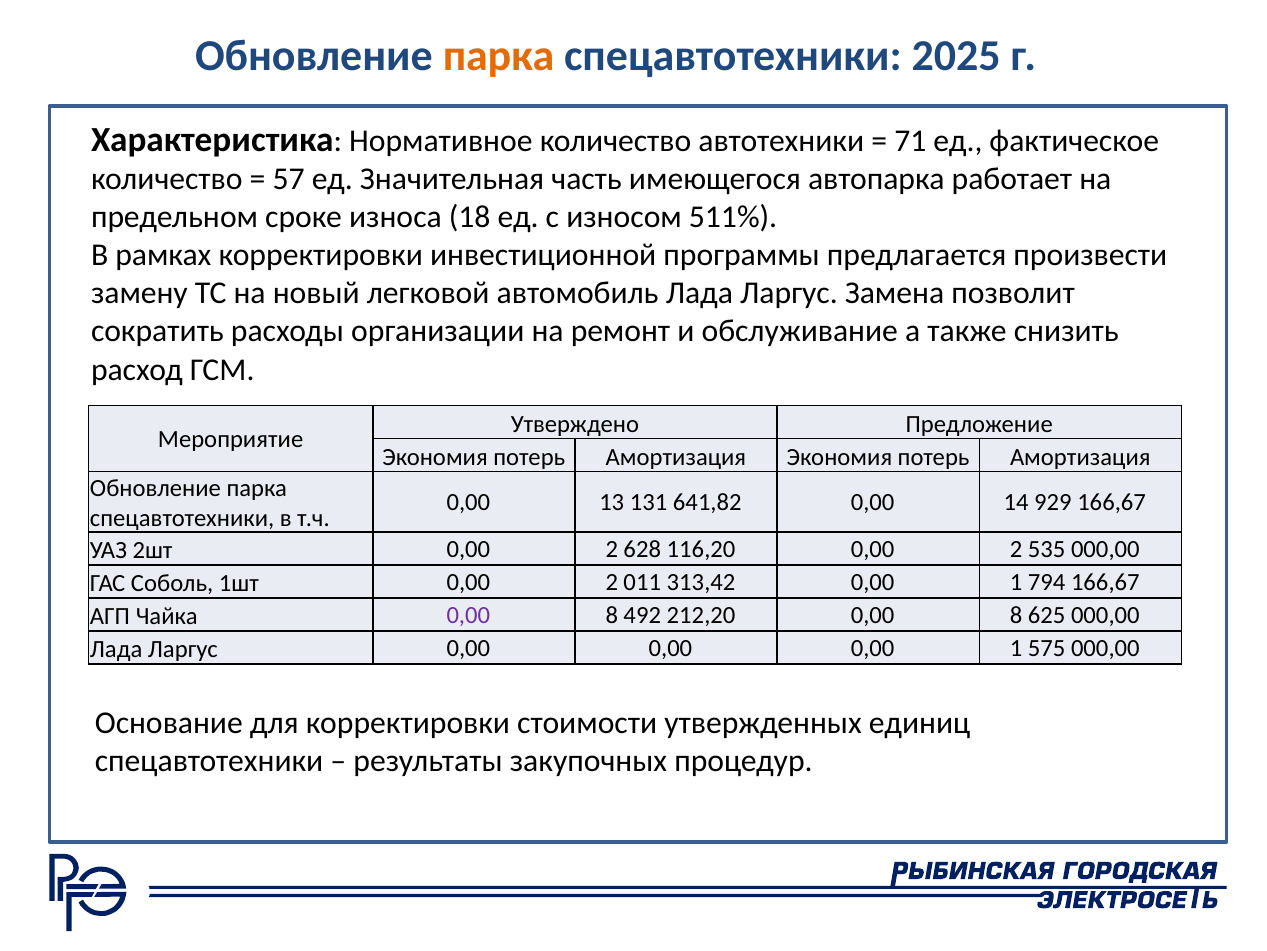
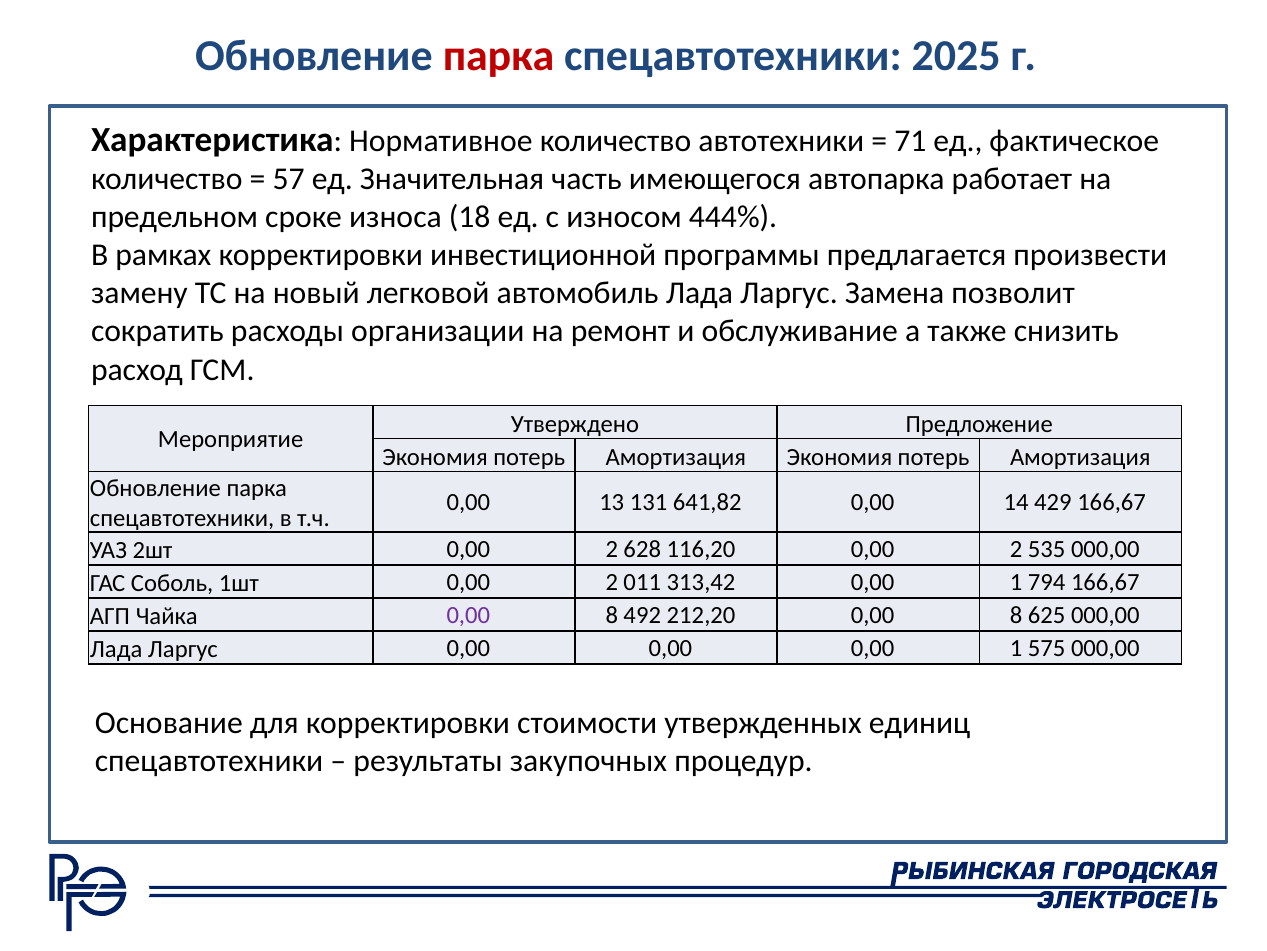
парка at (499, 56) colour: orange -> red
511%: 511% -> 444%
929: 929 -> 429
